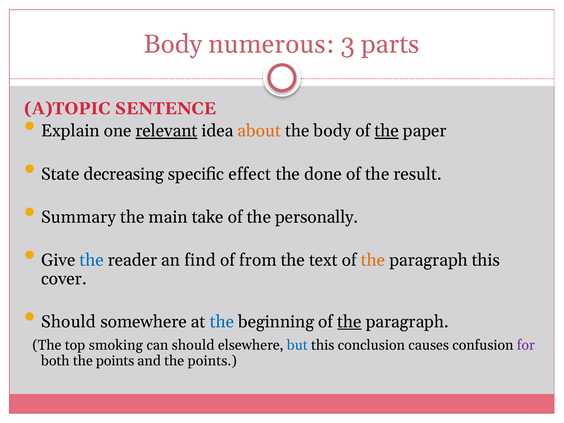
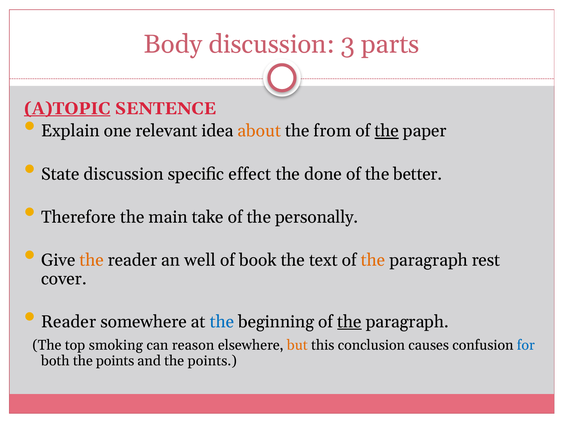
Body numerous: numerous -> discussion
A)TOPIC underline: none -> present
relevant underline: present -> none
the body: body -> from
State decreasing: decreasing -> discussion
result: result -> better
Summary: Summary -> Therefore
the at (92, 260) colour: blue -> orange
find: find -> well
from: from -> book
paragraph this: this -> rest
Should at (69, 322): Should -> Reader
can should: should -> reason
but colour: blue -> orange
for colour: purple -> blue
